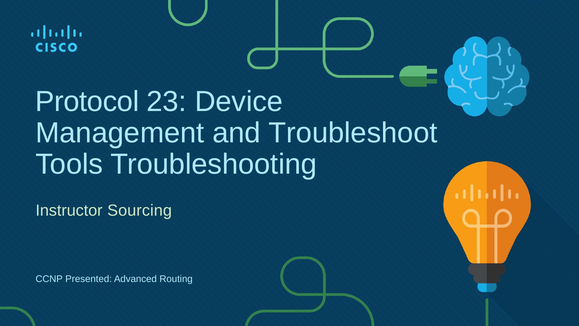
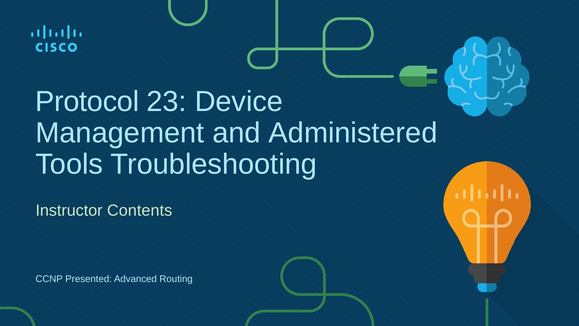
Troubleshoot: Troubleshoot -> Administered
Sourcing: Sourcing -> Contents
